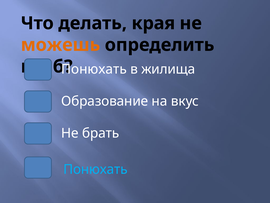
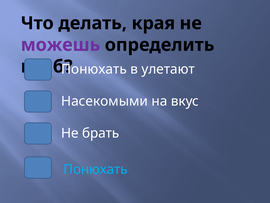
можешь colour: orange -> purple
жилища: жилища -> улетают
Образование: Образование -> Насекомыми
